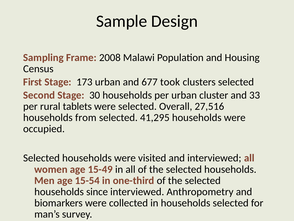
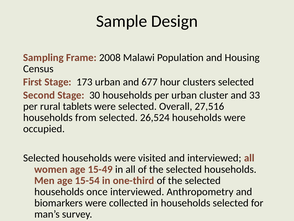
took: took -> hour
41,295: 41,295 -> 26,524
since: since -> once
